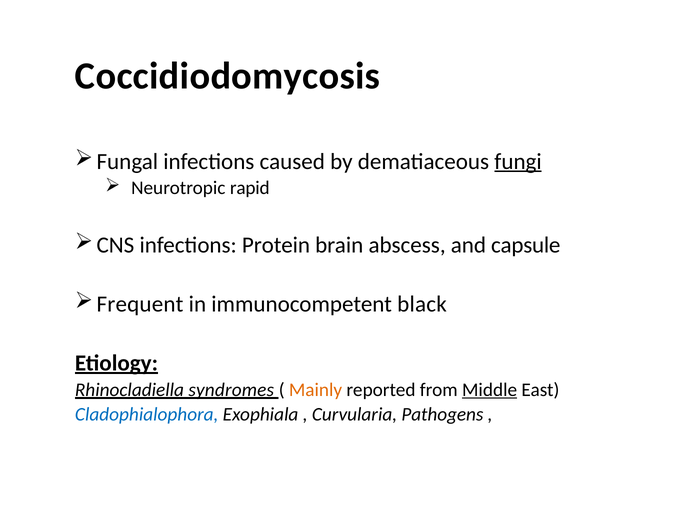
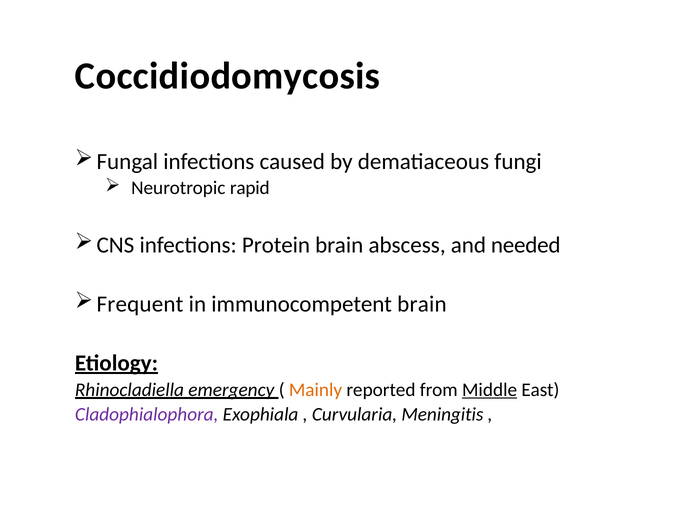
fungi underline: present -> none
capsule: capsule -> needed
immunocompetent black: black -> brain
syndromes: syndromes -> emergency
Cladophialophora colour: blue -> purple
Pathogens: Pathogens -> Meningitis
